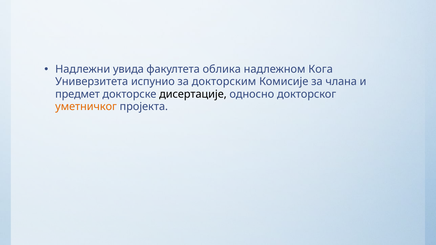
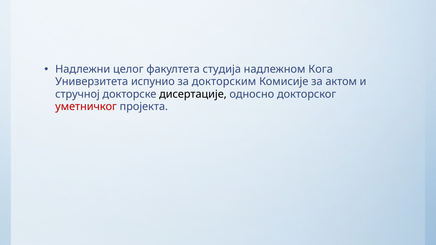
увида: увида -> целог
облика: облика -> студија
члана: члана -> актом
предмет: предмет -> стручној
уметничког colour: orange -> red
